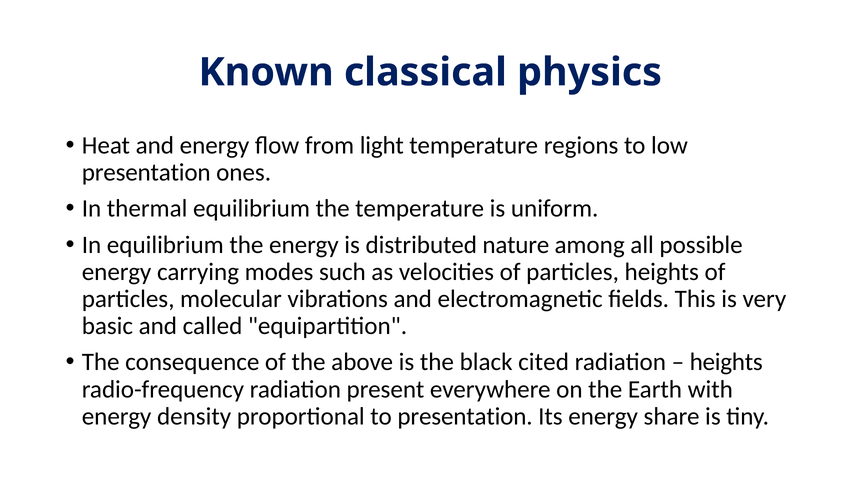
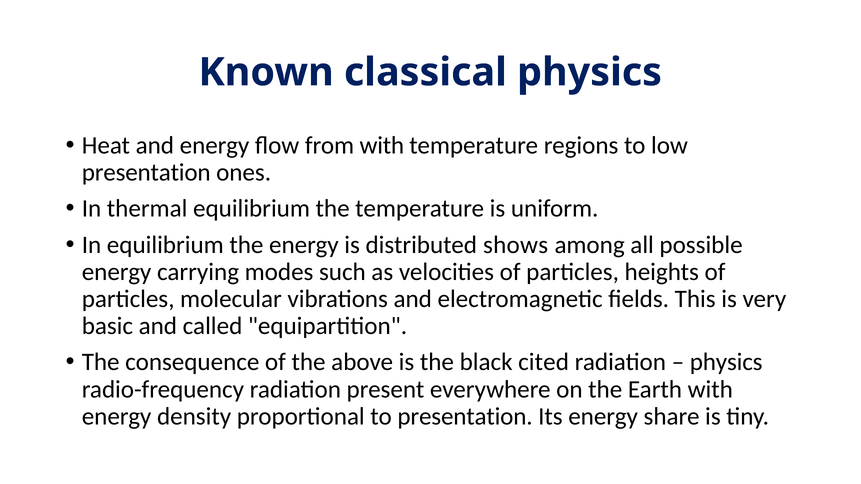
from light: light -> with
nature: nature -> shows
heights at (726, 362): heights -> physics
